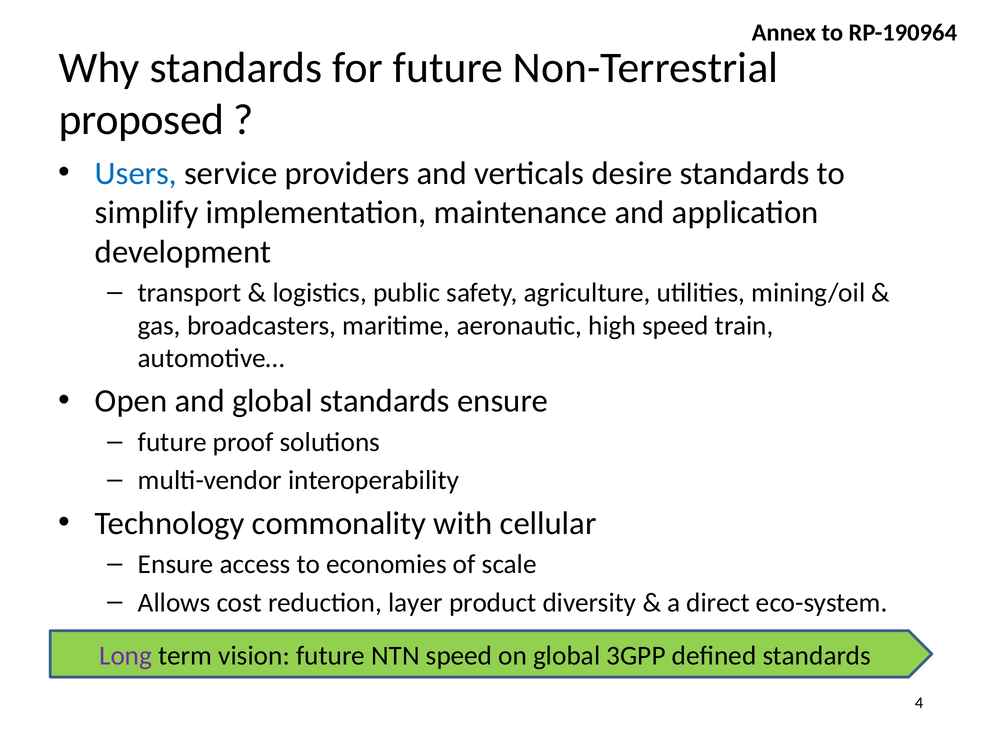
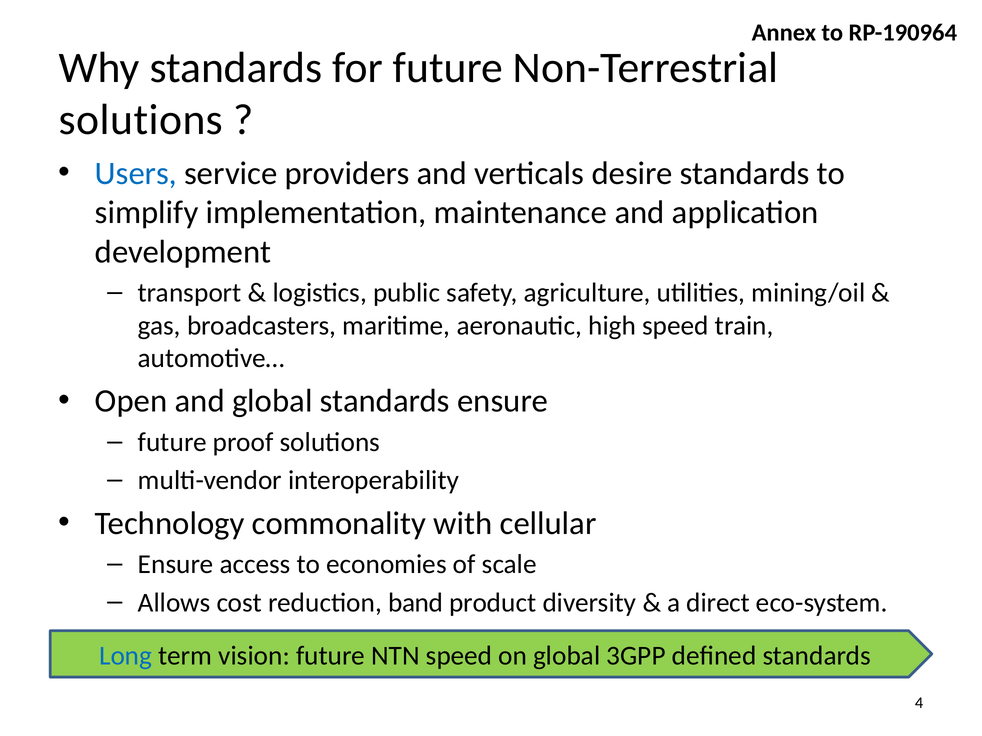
proposed at (141, 120): proposed -> solutions
layer: layer -> band
Long colour: purple -> blue
